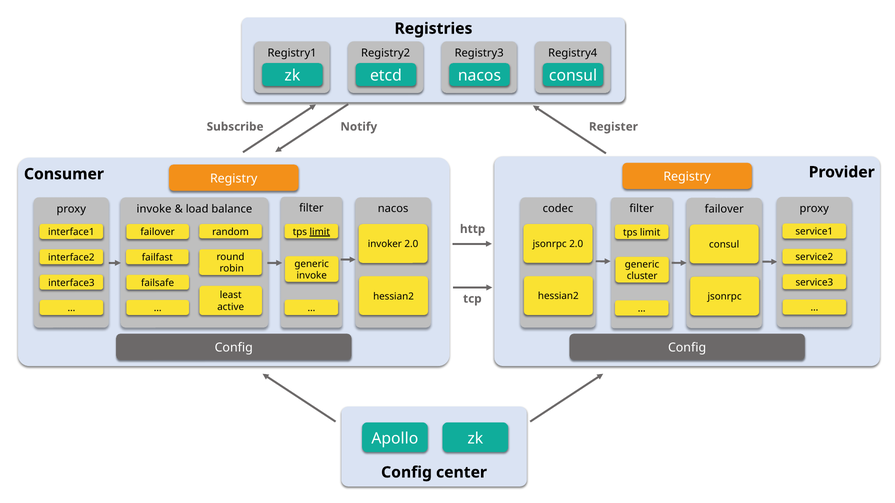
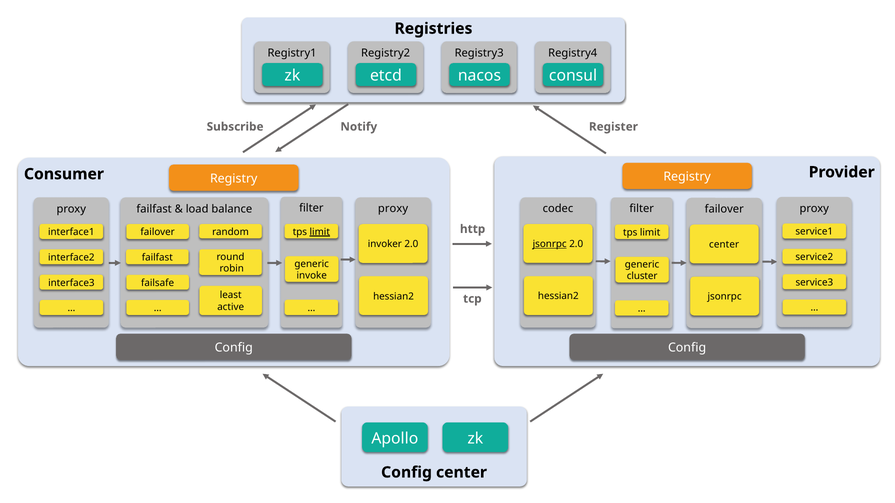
nacos at (393, 209): nacos -> proxy
invoke at (154, 209): invoke -> failfast
jsonrpc at (550, 244) underline: none -> present
consul at (724, 245): consul -> center
